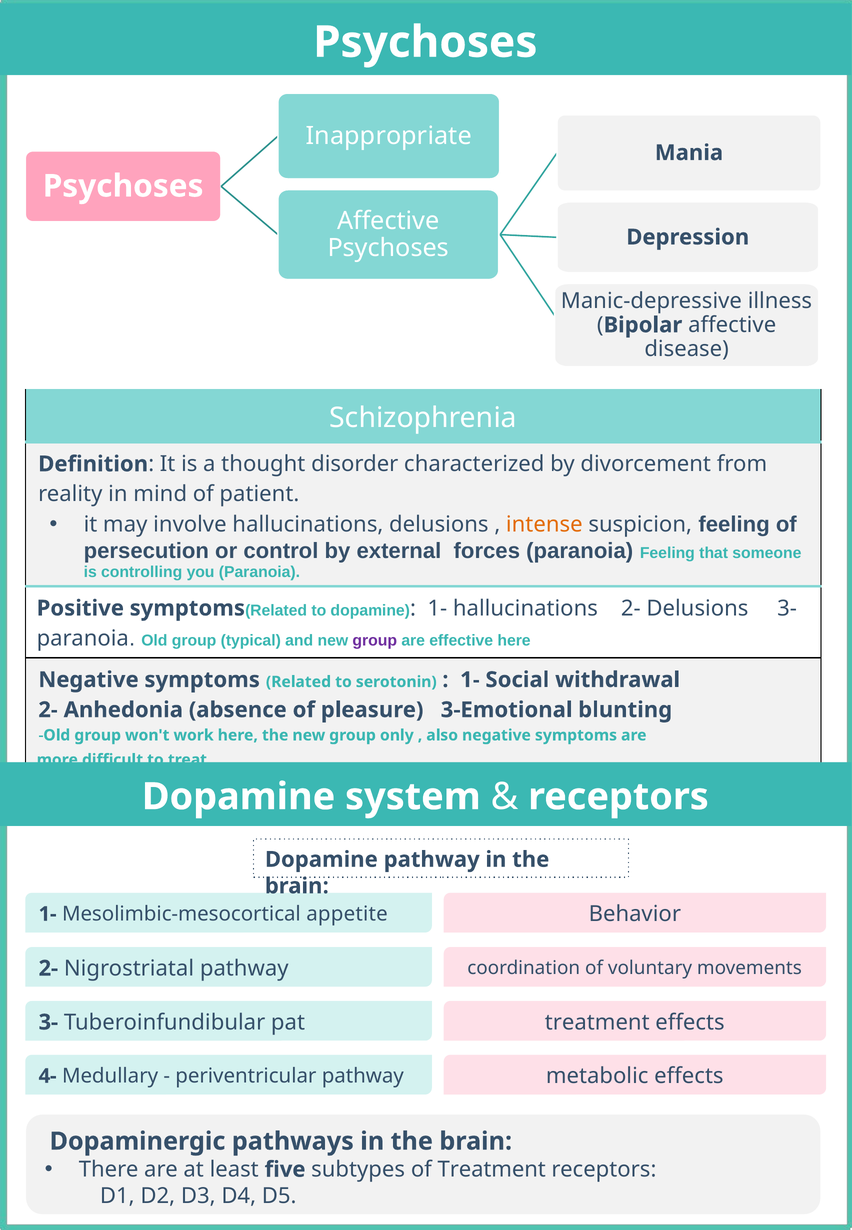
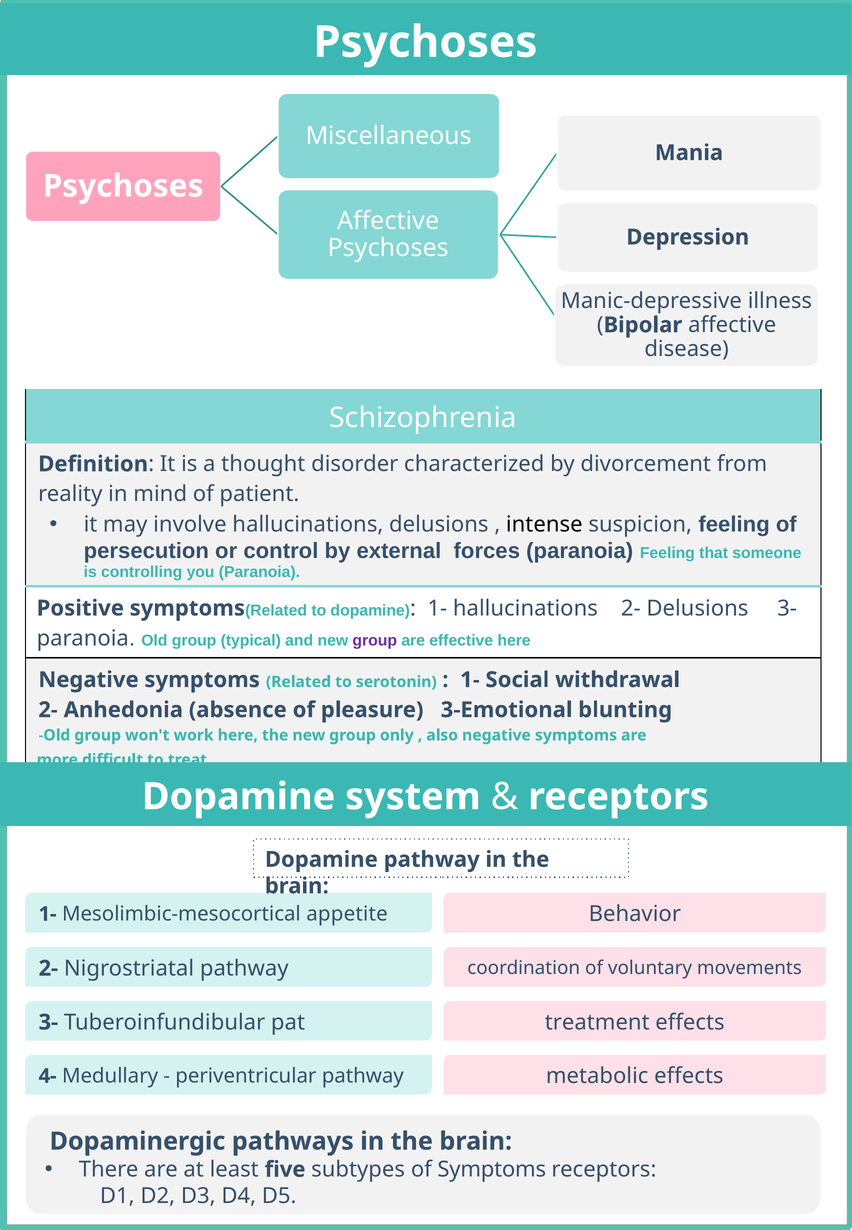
Inappropriate: Inappropriate -> Miscellaneous
intense colour: orange -> black
of Treatment: Treatment -> Symptoms
